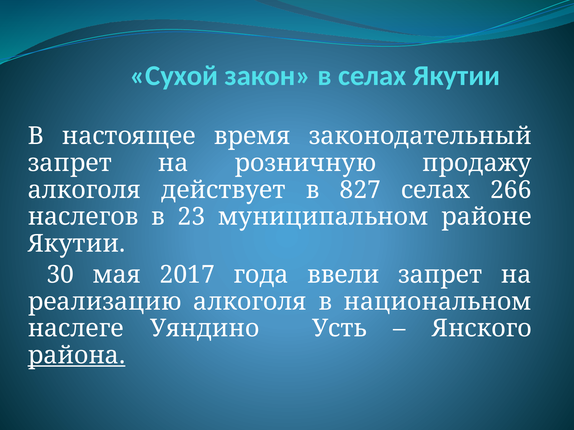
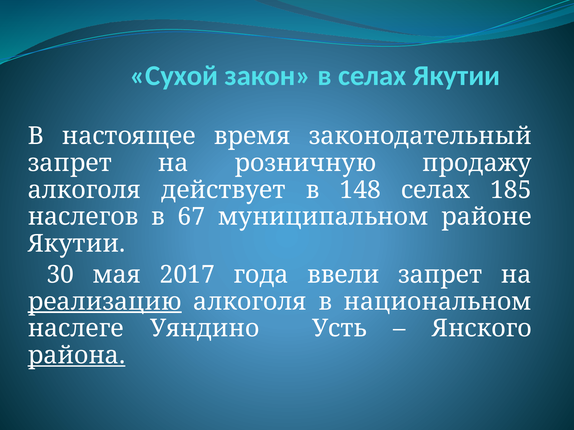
827: 827 -> 148
266: 266 -> 185
23: 23 -> 67
реализацию underline: none -> present
